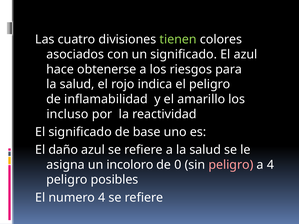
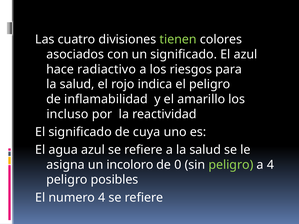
obtenerse: obtenerse -> radiactivo
base: base -> cuya
daño: daño -> agua
peligro at (231, 165) colour: pink -> light green
